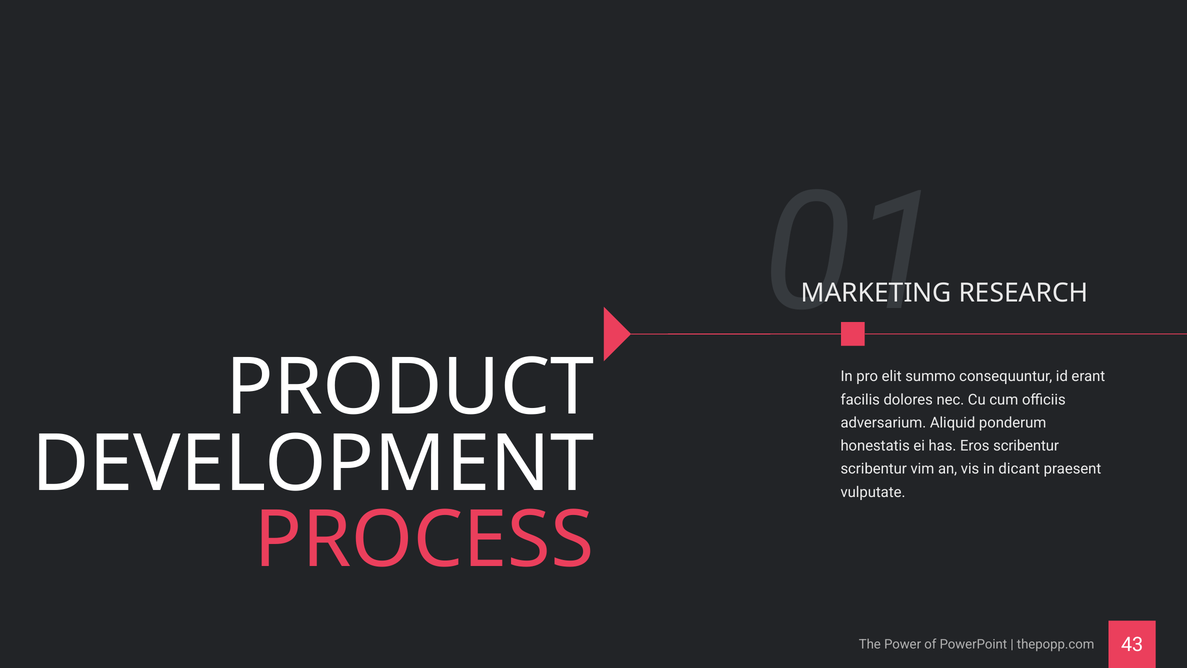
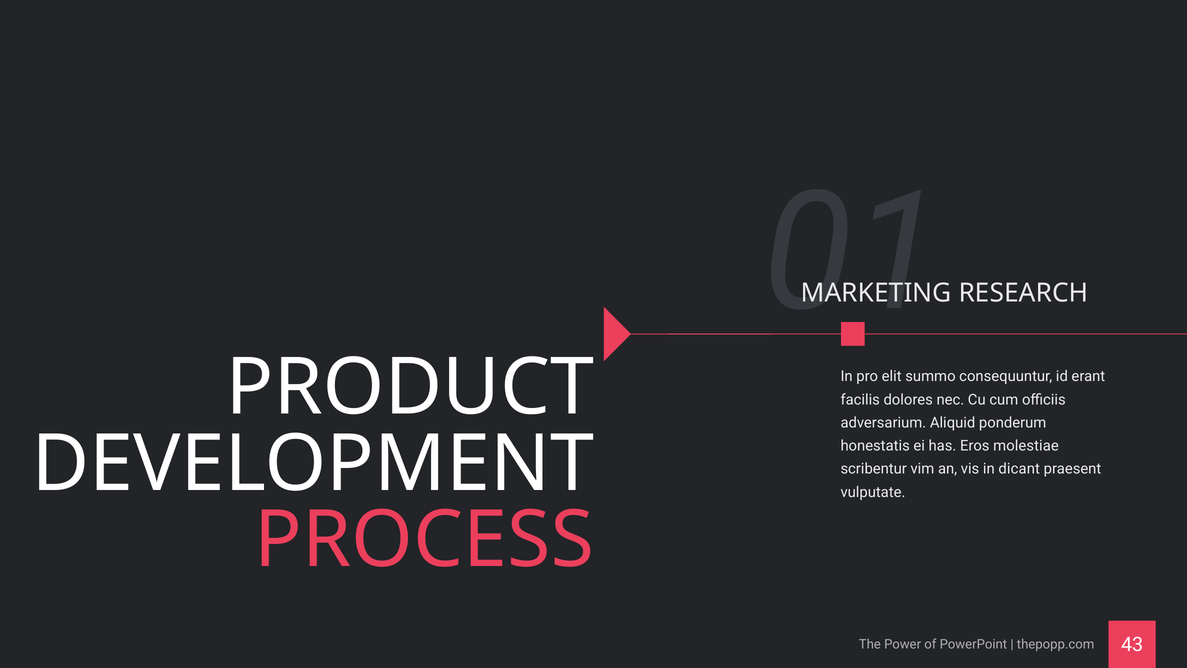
Eros scribentur: scribentur -> molestiae
